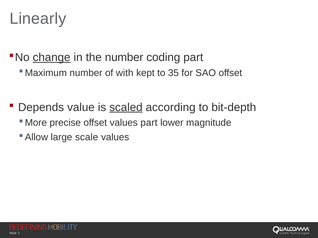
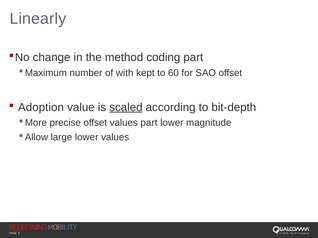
change underline: present -> none
the number: number -> method
35: 35 -> 60
Depends: Depends -> Adoption
large scale: scale -> lower
